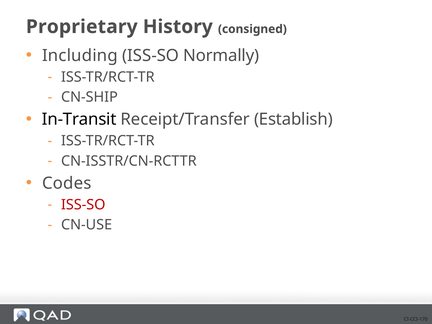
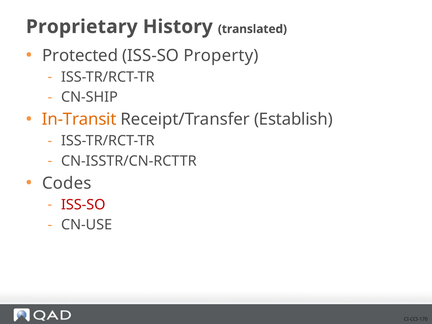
consigned: consigned -> translated
Including: Including -> Protected
Normally: Normally -> Property
In-Transit colour: black -> orange
